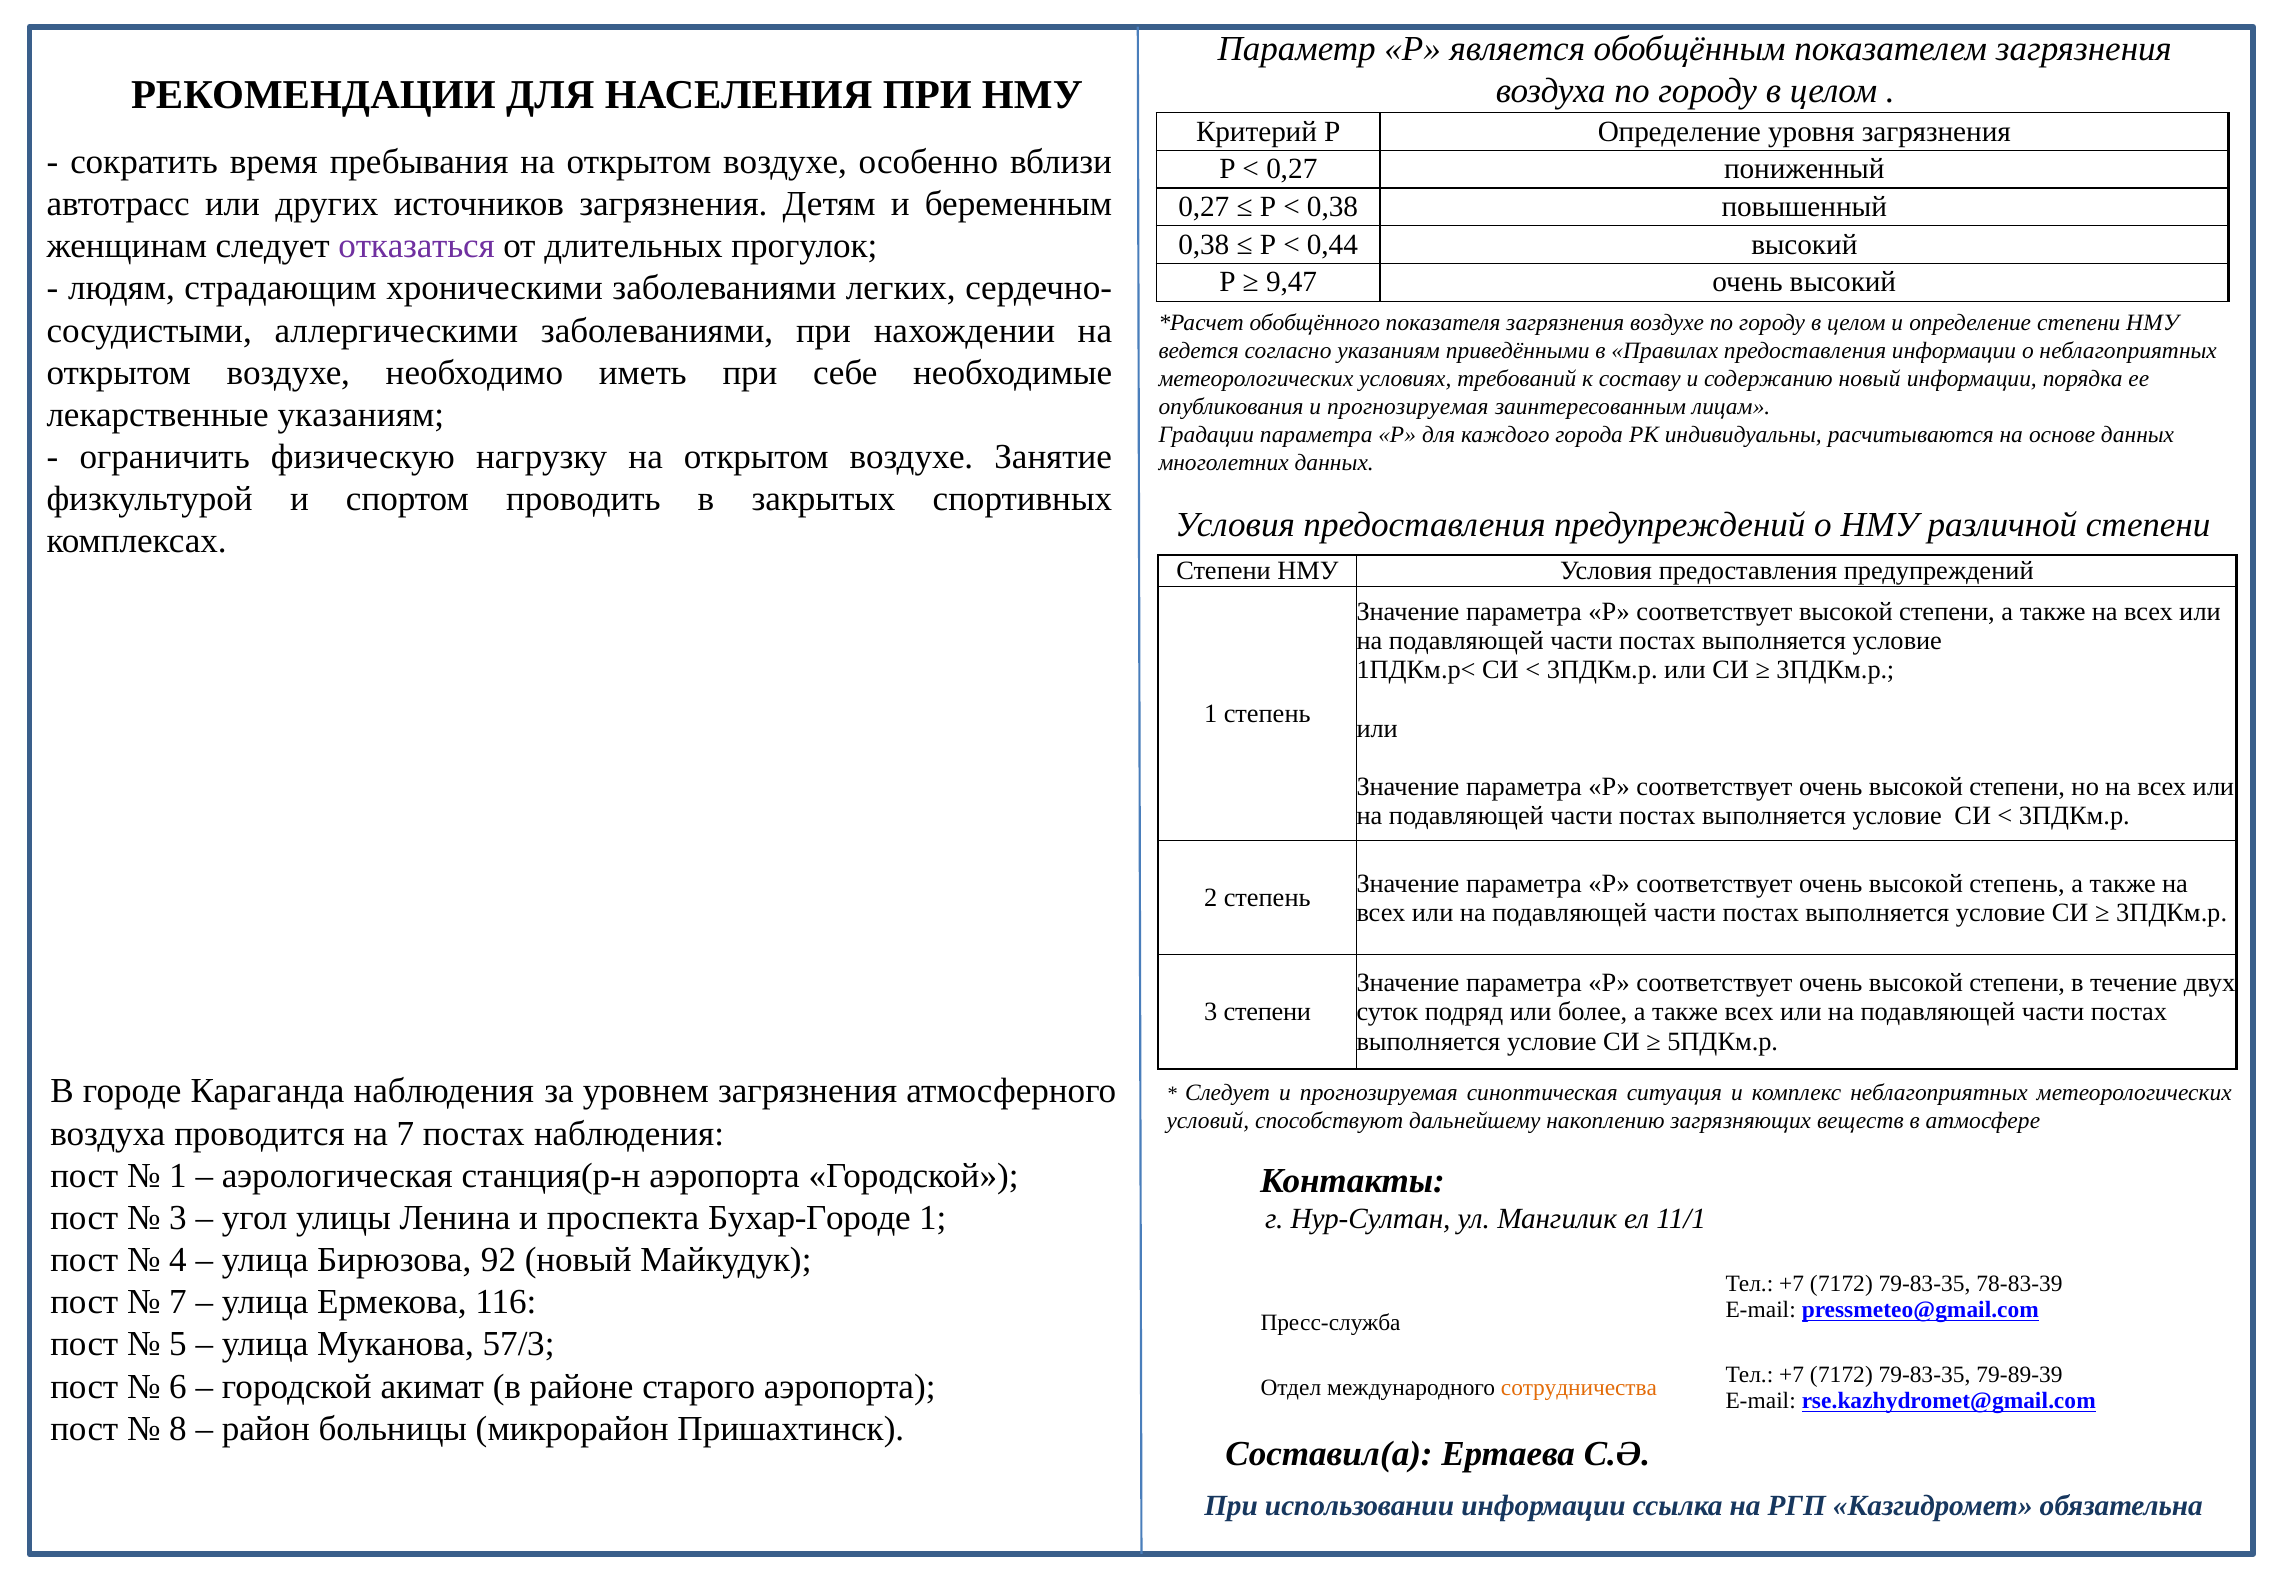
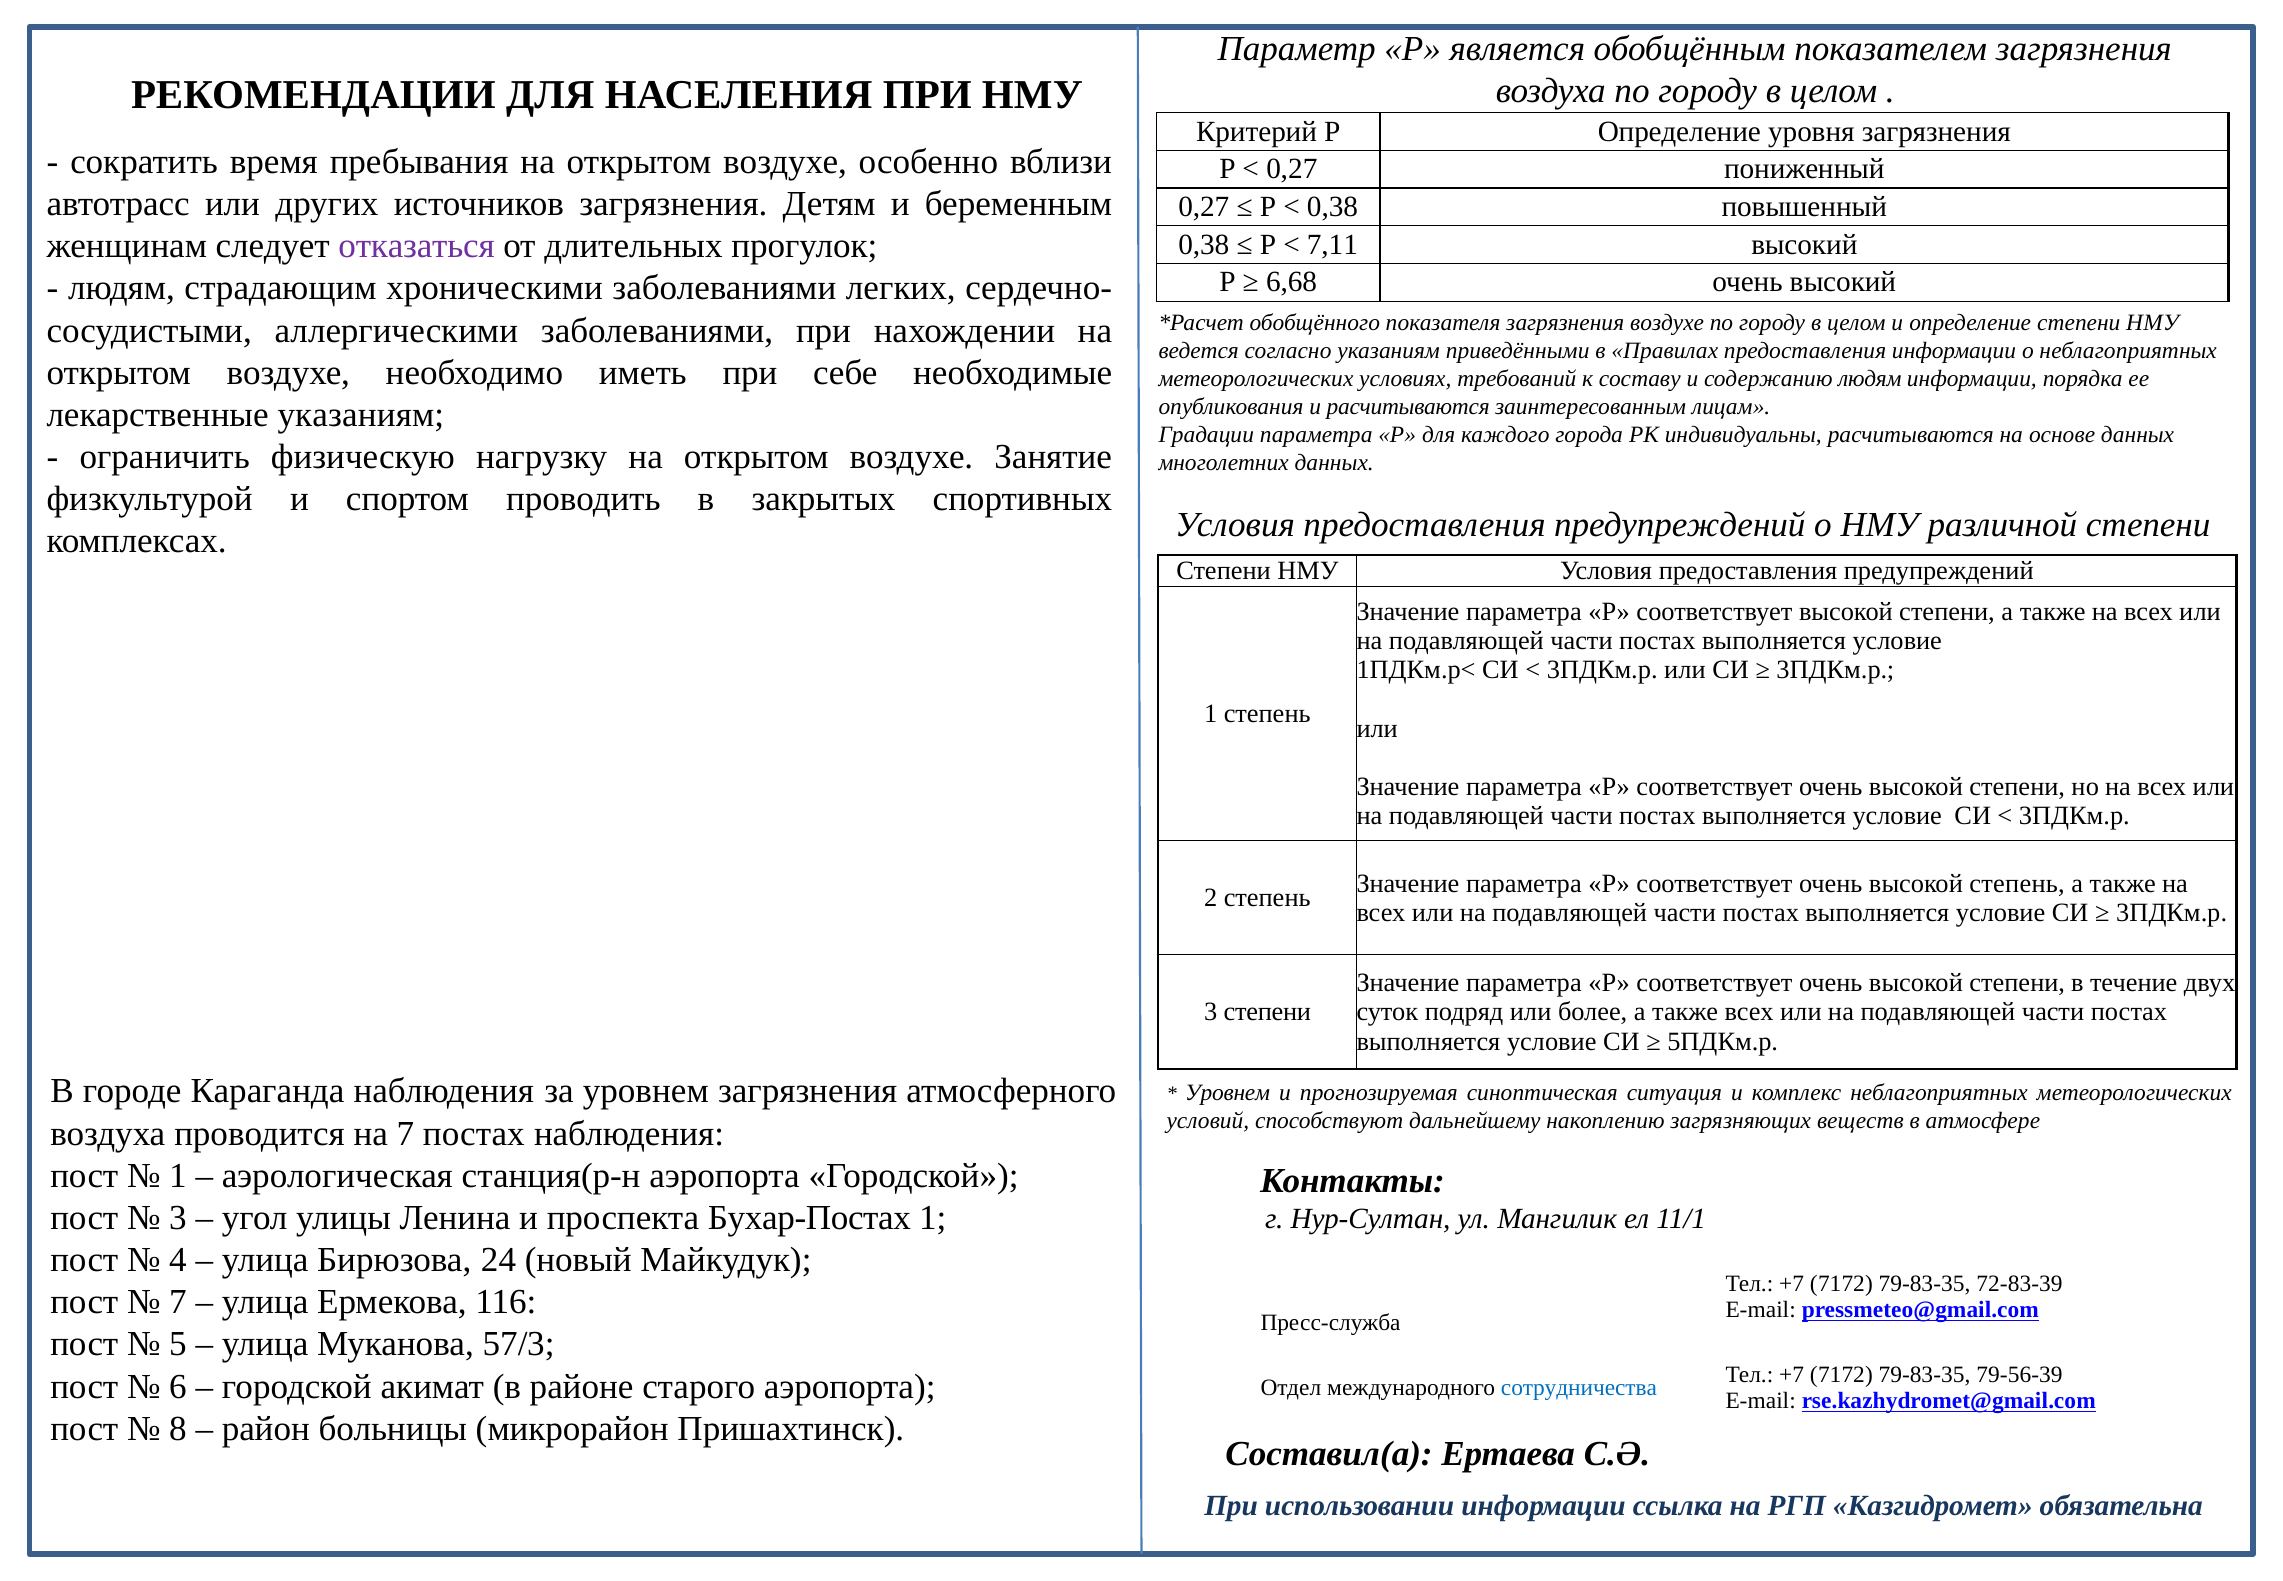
0,44: 0,44 -> 7,11
9,47: 9,47 -> 6,68
содержанию новый: новый -> людям
опубликования и прогнозируемая: прогнозируемая -> расчитываются
Следует at (1228, 1093): Следует -> Уровнем
Бухар-Городе: Бухар-Городе -> Бухар-Постах
92: 92 -> 24
78-83-39: 78-83-39 -> 72-83-39
79-89-39: 79-89-39 -> 79-56-39
сотрудничества colour: orange -> blue
